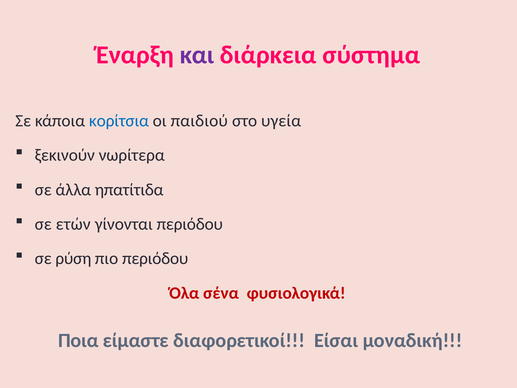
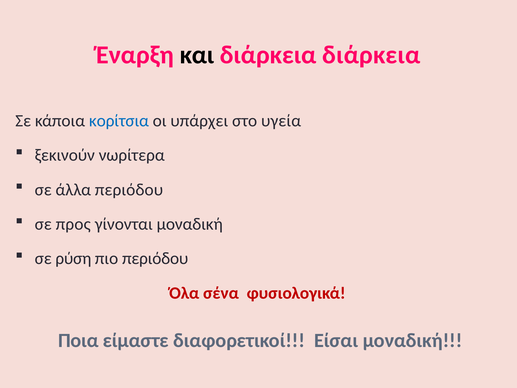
και colour: purple -> black
διάρκεια σύστημα: σύστημα -> διάρκεια
παιδιού: παιδιού -> υπάρχει
άλλα ηπατίτιδα: ηπατίτιδα -> περιόδου
ετών: ετών -> προς
γίνονται περιόδου: περιόδου -> μοναδική
